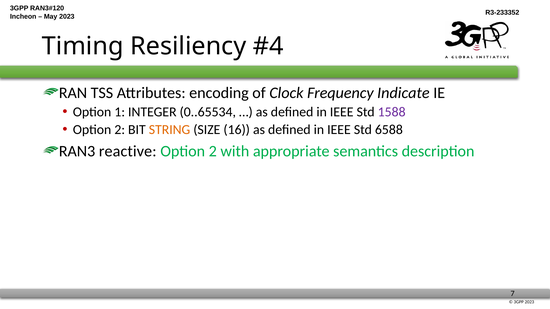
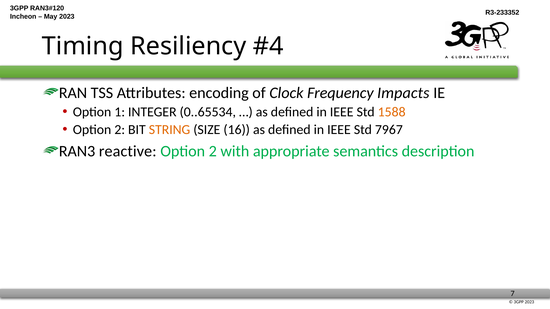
Indicate: Indicate -> Impacts
1588 colour: purple -> orange
6588: 6588 -> 7967
